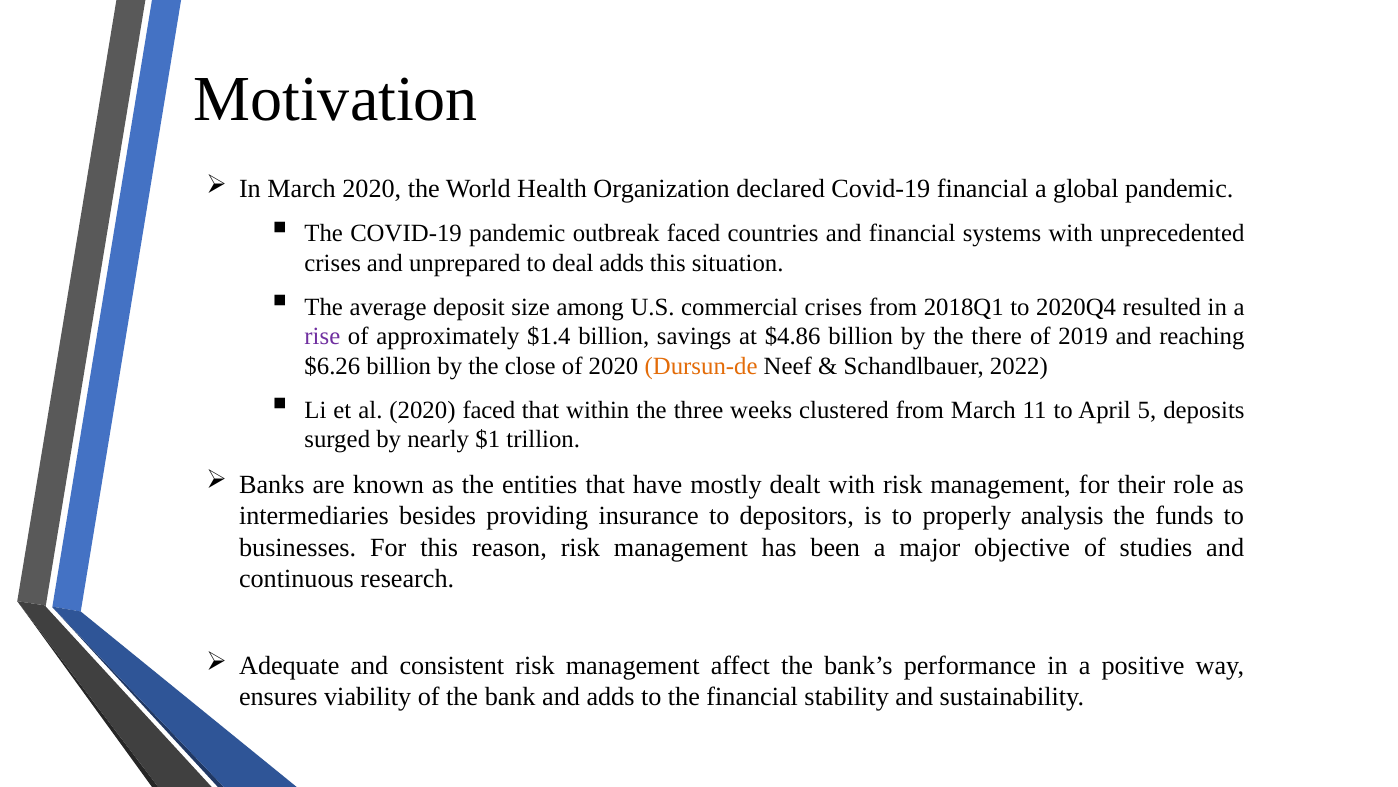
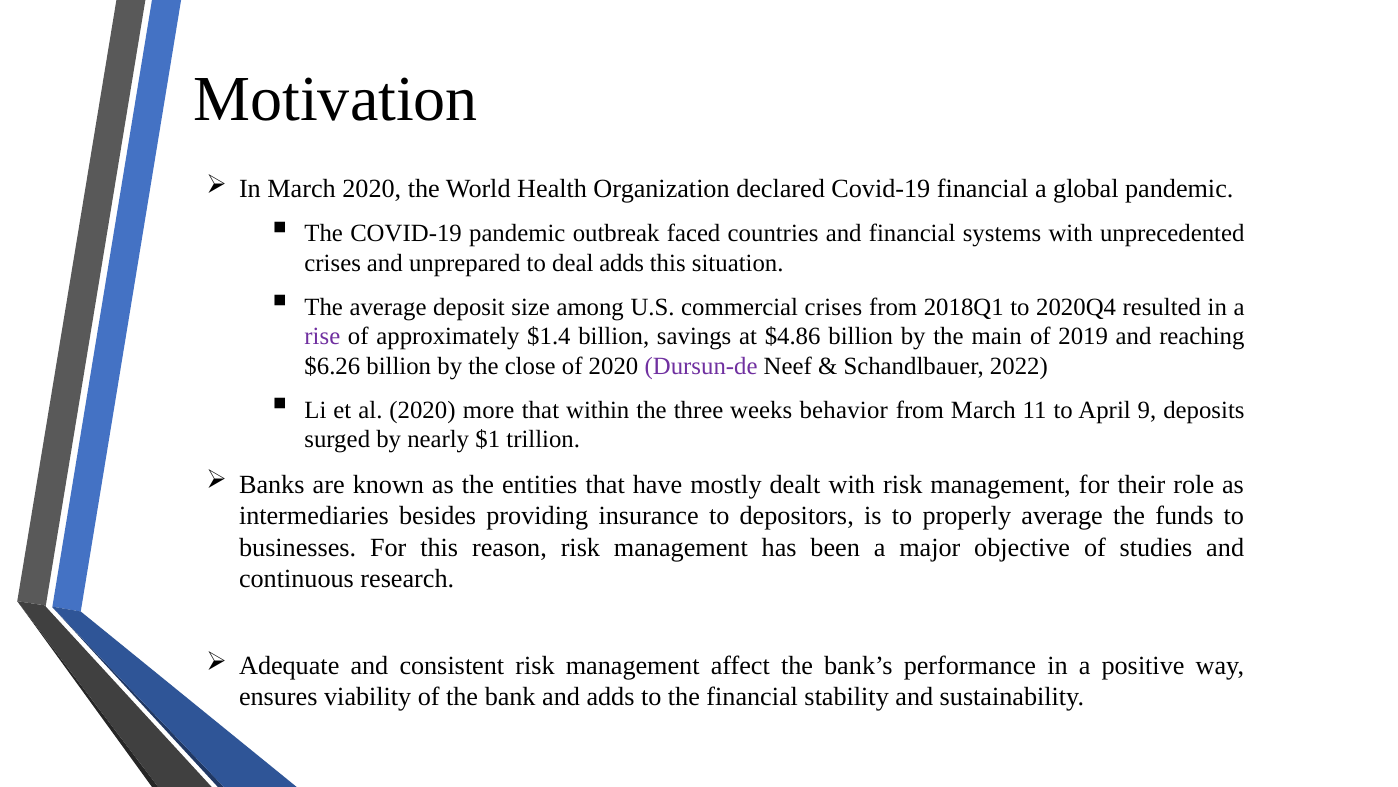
there: there -> main
Dursun-de colour: orange -> purple
2020 faced: faced -> more
clustered: clustered -> behavior
5: 5 -> 9
properly analysis: analysis -> average
